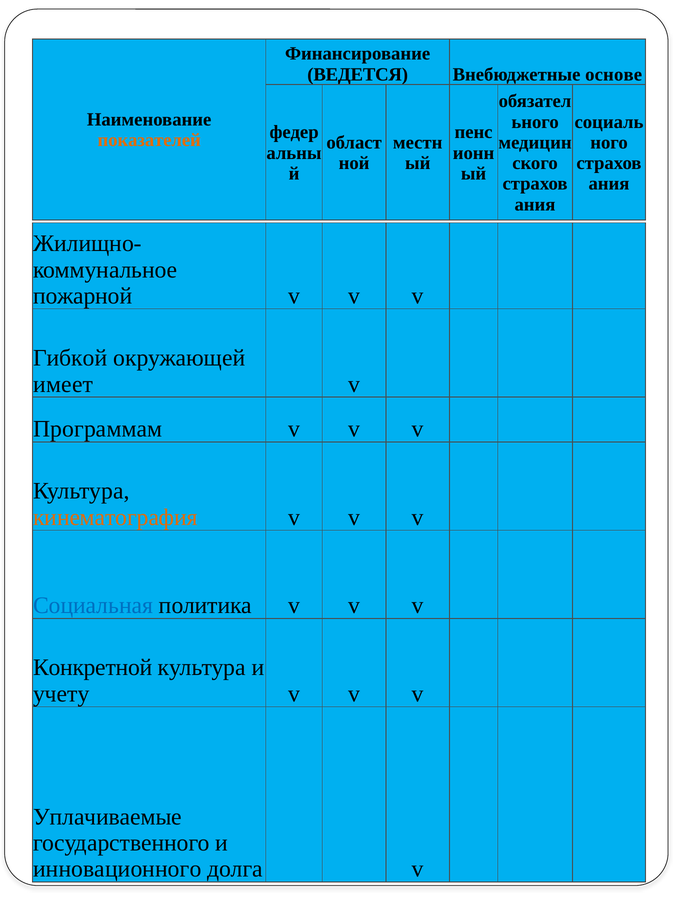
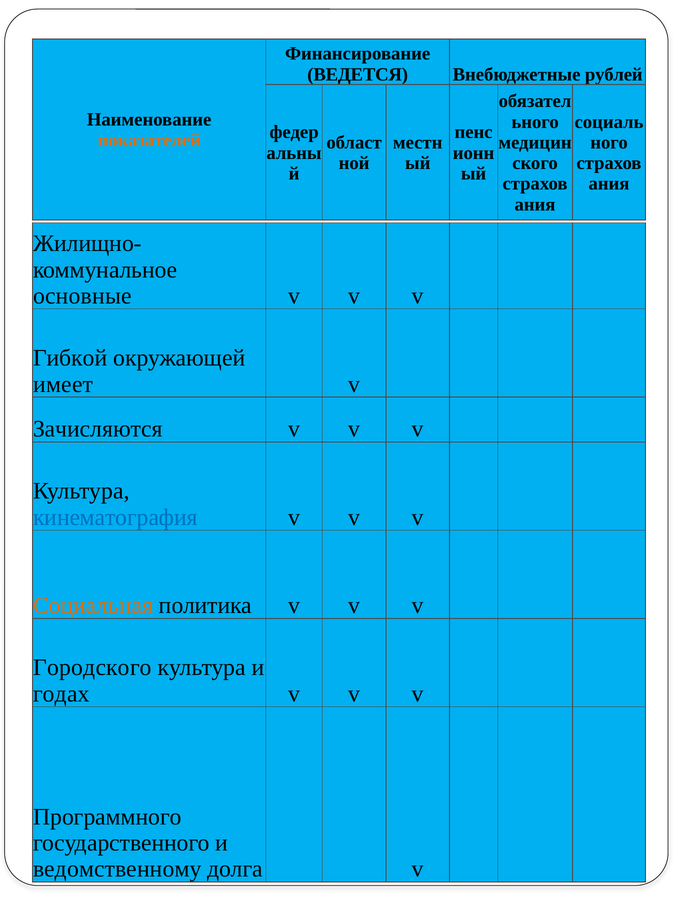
основе: основе -> рублей
пожарной: пожарной -> основные
Программам: Программам -> Зачисляются
кинематография colour: orange -> blue
Социальная colour: blue -> orange
Конкретной: Конкретной -> Городского
учету: учету -> годах
Уплачиваемые: Уплачиваемые -> Программного
инновационного: инновационного -> ведомственному
